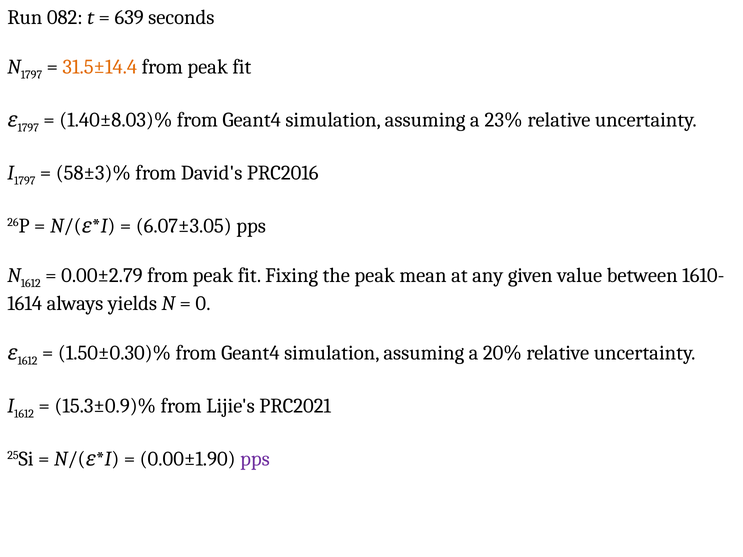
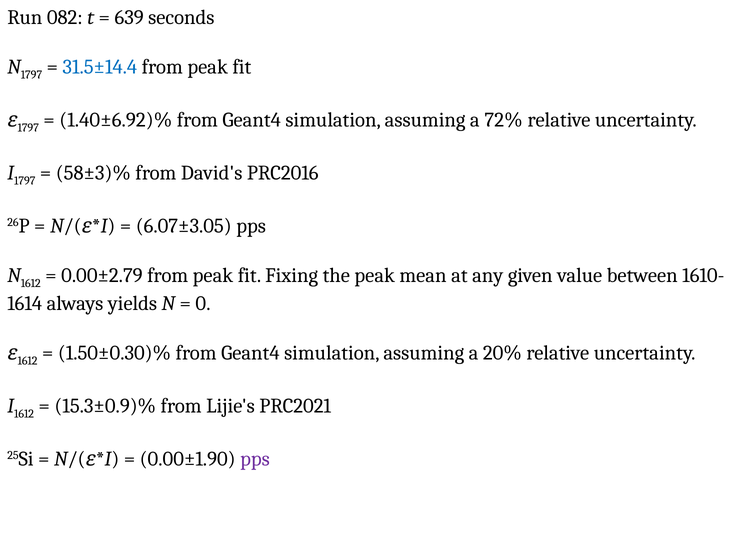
31.5±14.4 colour: orange -> blue
1.40±8.03)%: 1.40±8.03)% -> 1.40±6.92)%
23%: 23% -> 72%
